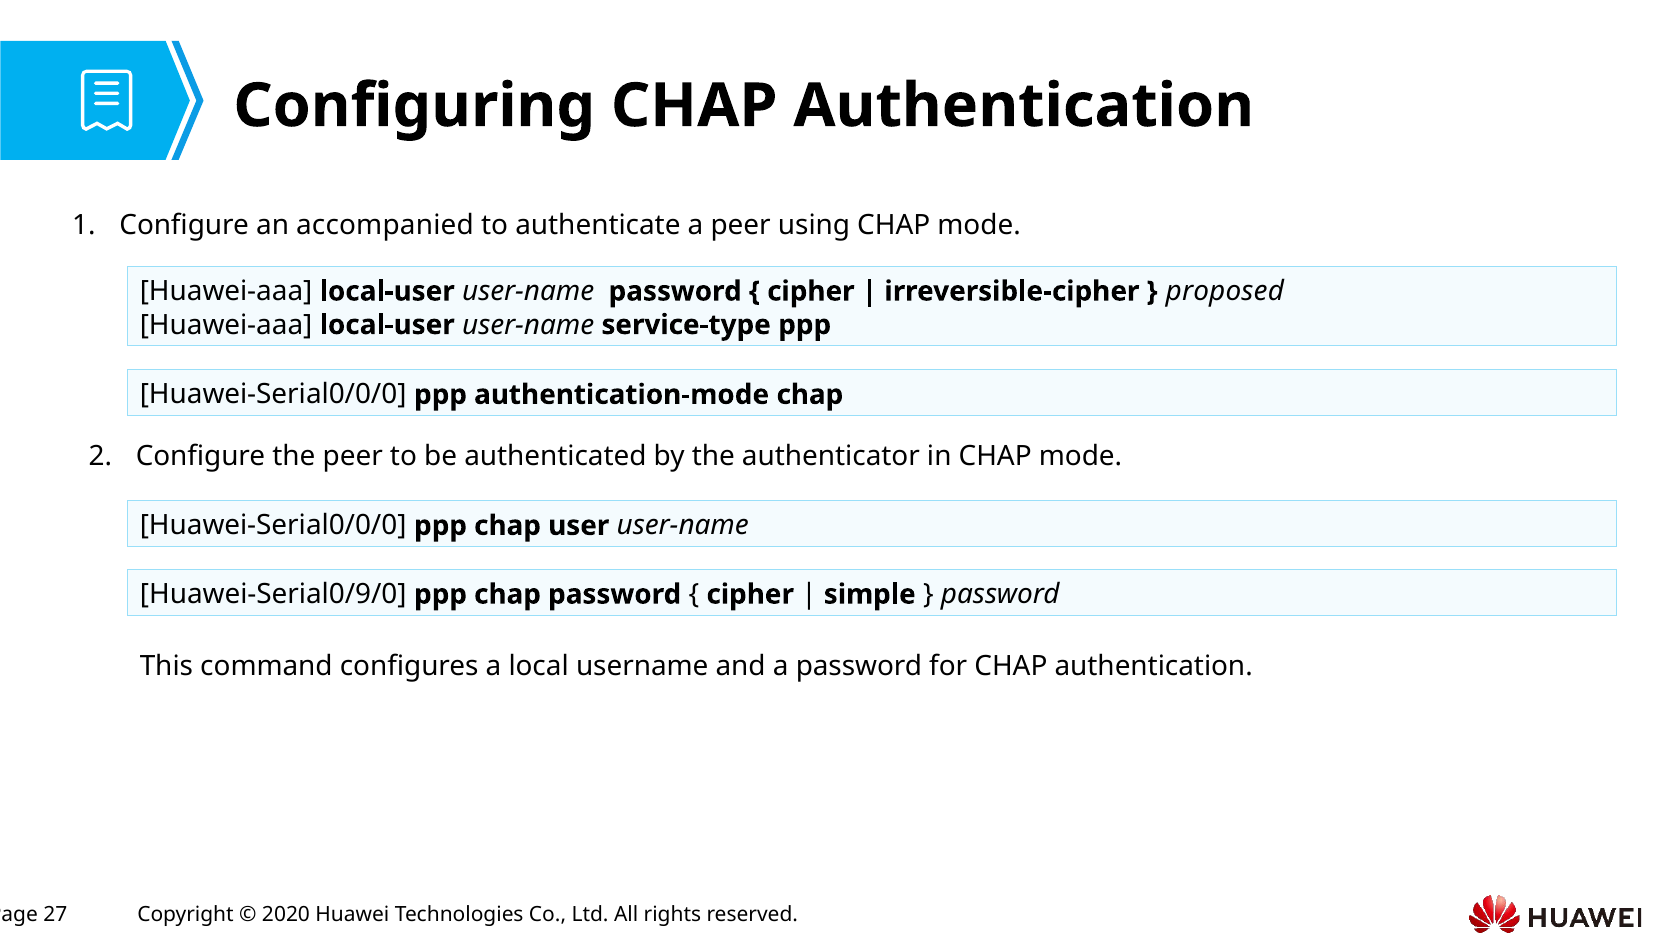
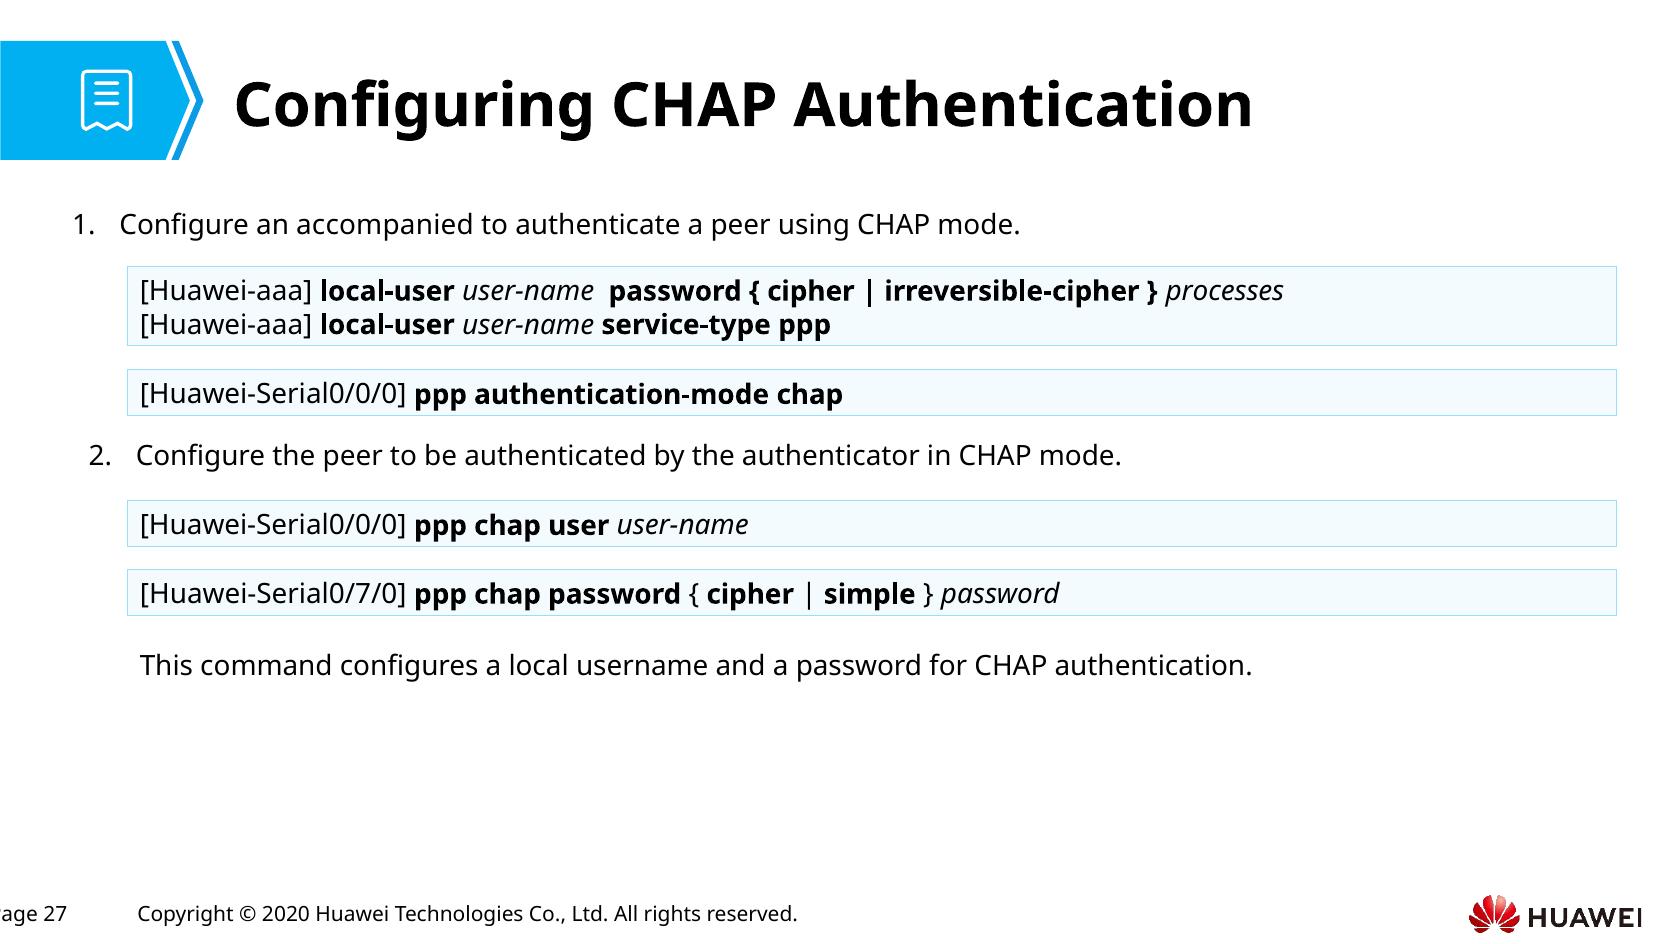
proposed: proposed -> processes
Huawei-Serial0/9/0: Huawei-Serial0/9/0 -> Huawei-Serial0/7/0
